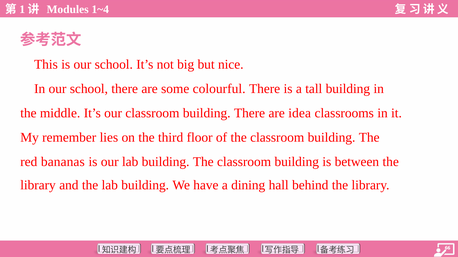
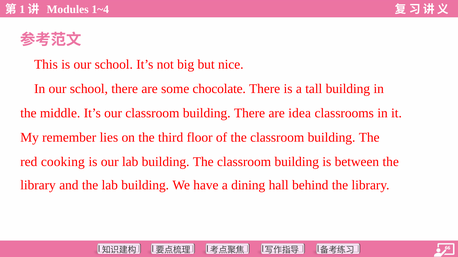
colourful: colourful -> chocolate
bananas: bananas -> cooking
